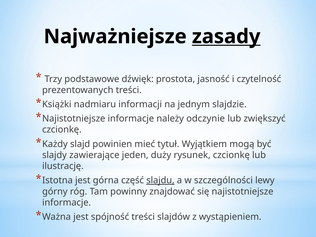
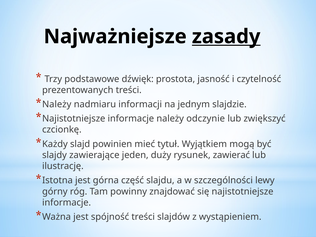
Książki at (57, 104): Książki -> Należy
rysunek czcionkę: czcionkę -> zawierać
slajdu underline: present -> none
